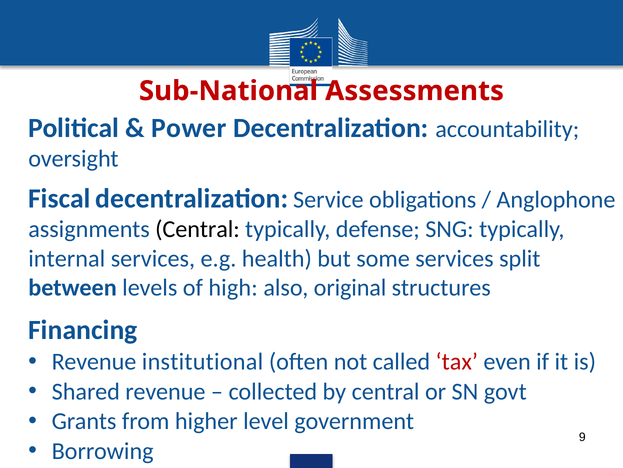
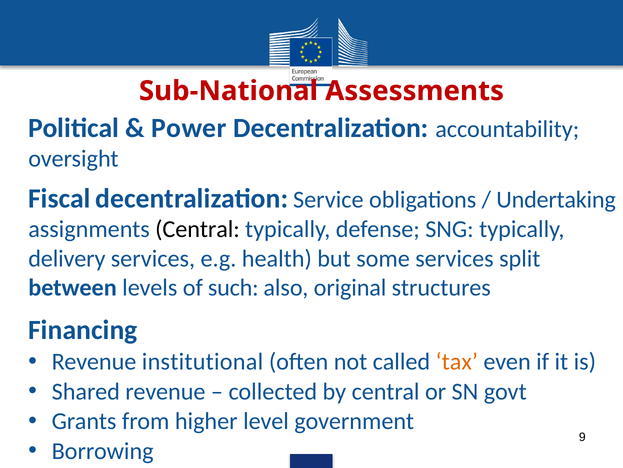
Anglophone: Anglophone -> Undertaking
internal: internal -> delivery
high: high -> such
tax colour: red -> orange
